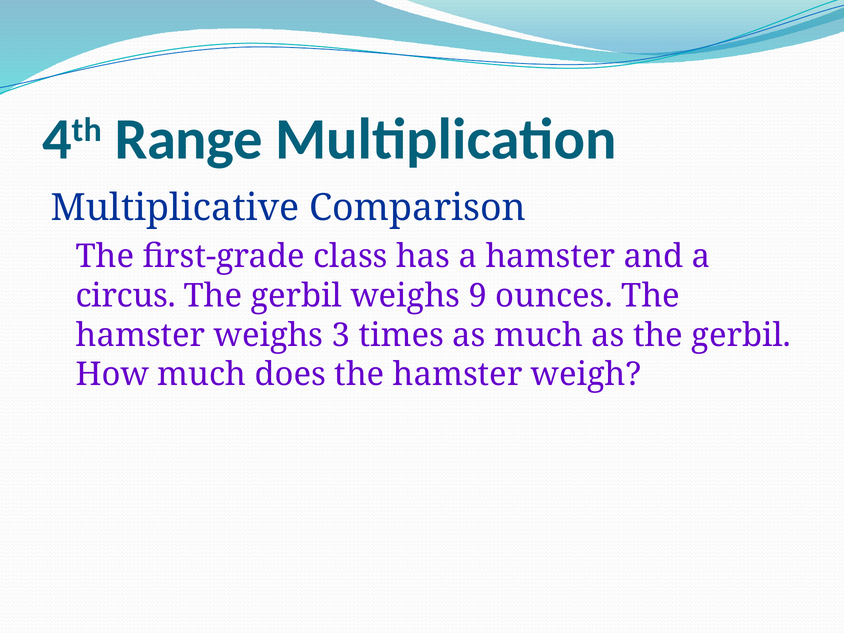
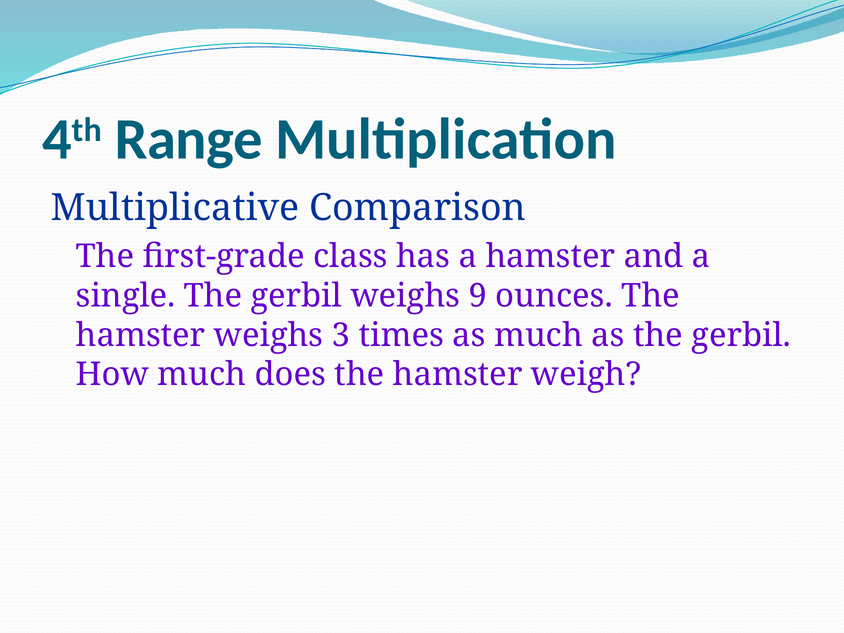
circus: circus -> single
